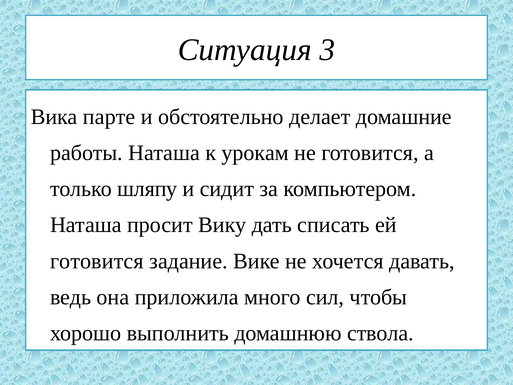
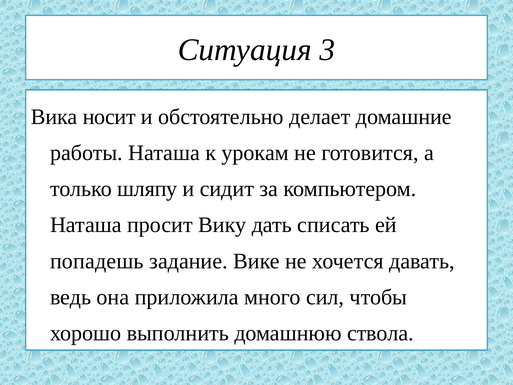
парте: парте -> носит
готовится at (97, 261): готовится -> попадешь
